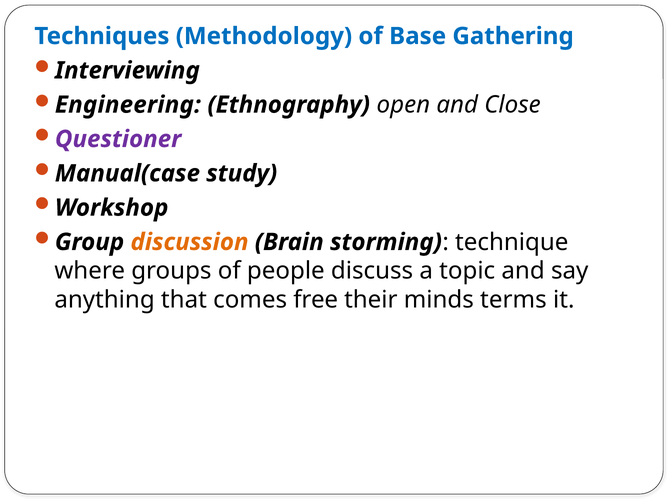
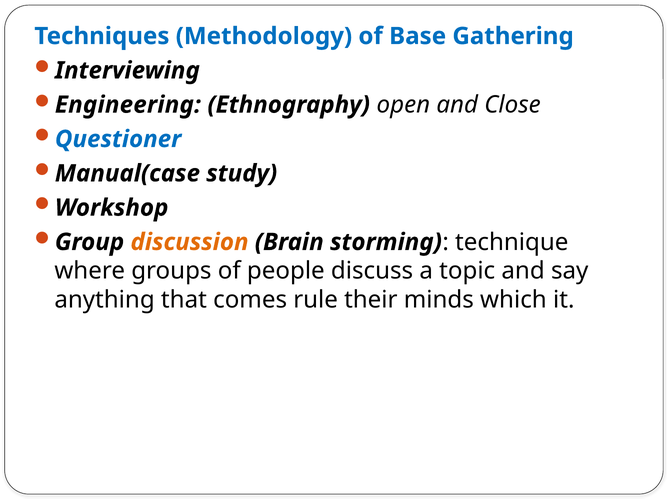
Questioner colour: purple -> blue
free: free -> rule
terms: terms -> which
